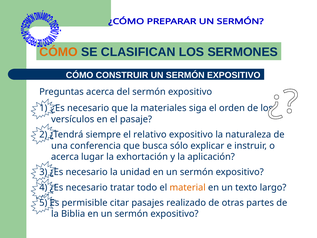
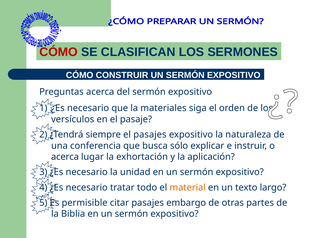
CÓMO at (59, 52) colour: orange -> red
el relativo: relativo -> pasajes
realizado: realizado -> embargo
